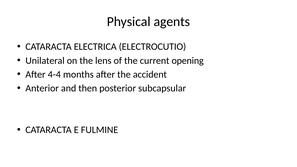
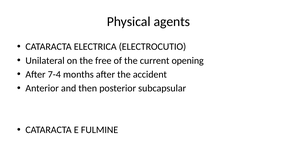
lens: lens -> free
4-4: 4-4 -> 7-4
